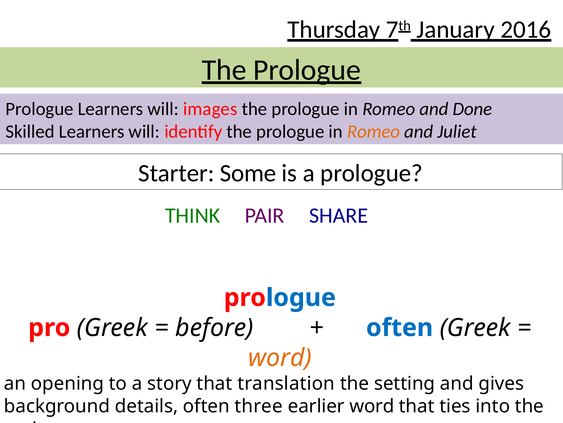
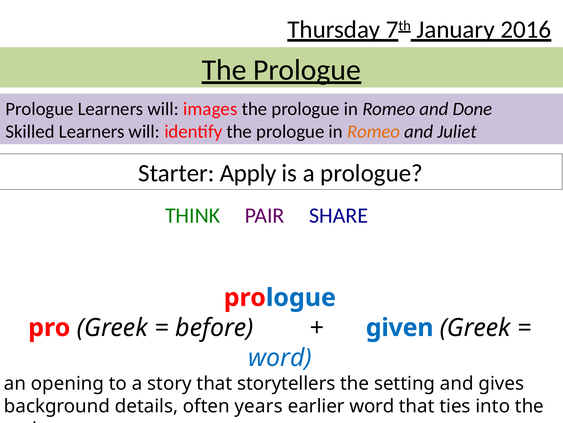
Some: Some -> Apply
often at (400, 327): often -> given
word at (280, 357) colour: orange -> blue
translation: translation -> storytellers
three: three -> years
